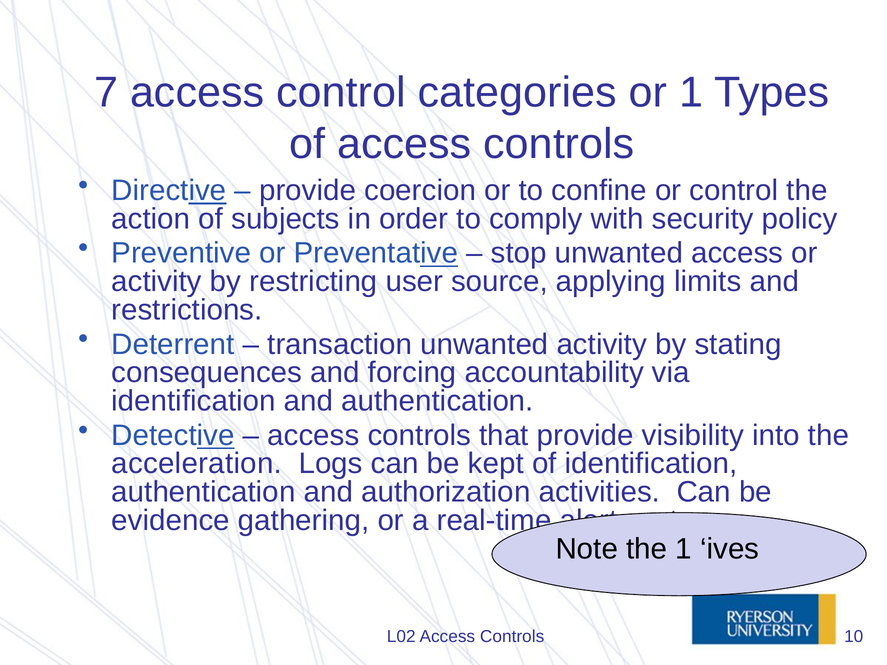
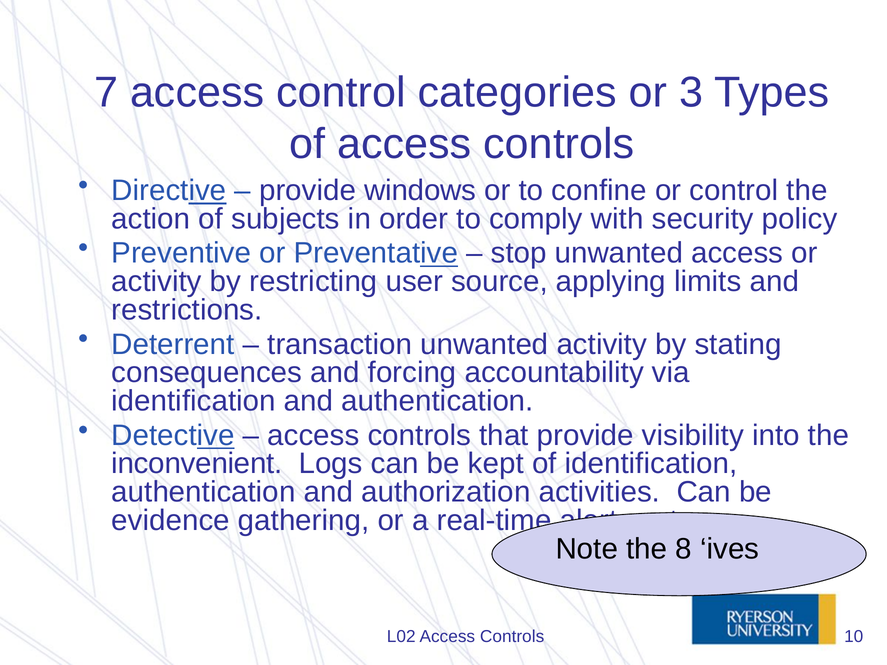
or 1: 1 -> 3
coercion: coercion -> windows
acceleration: acceleration -> inconvenient
the 1: 1 -> 8
